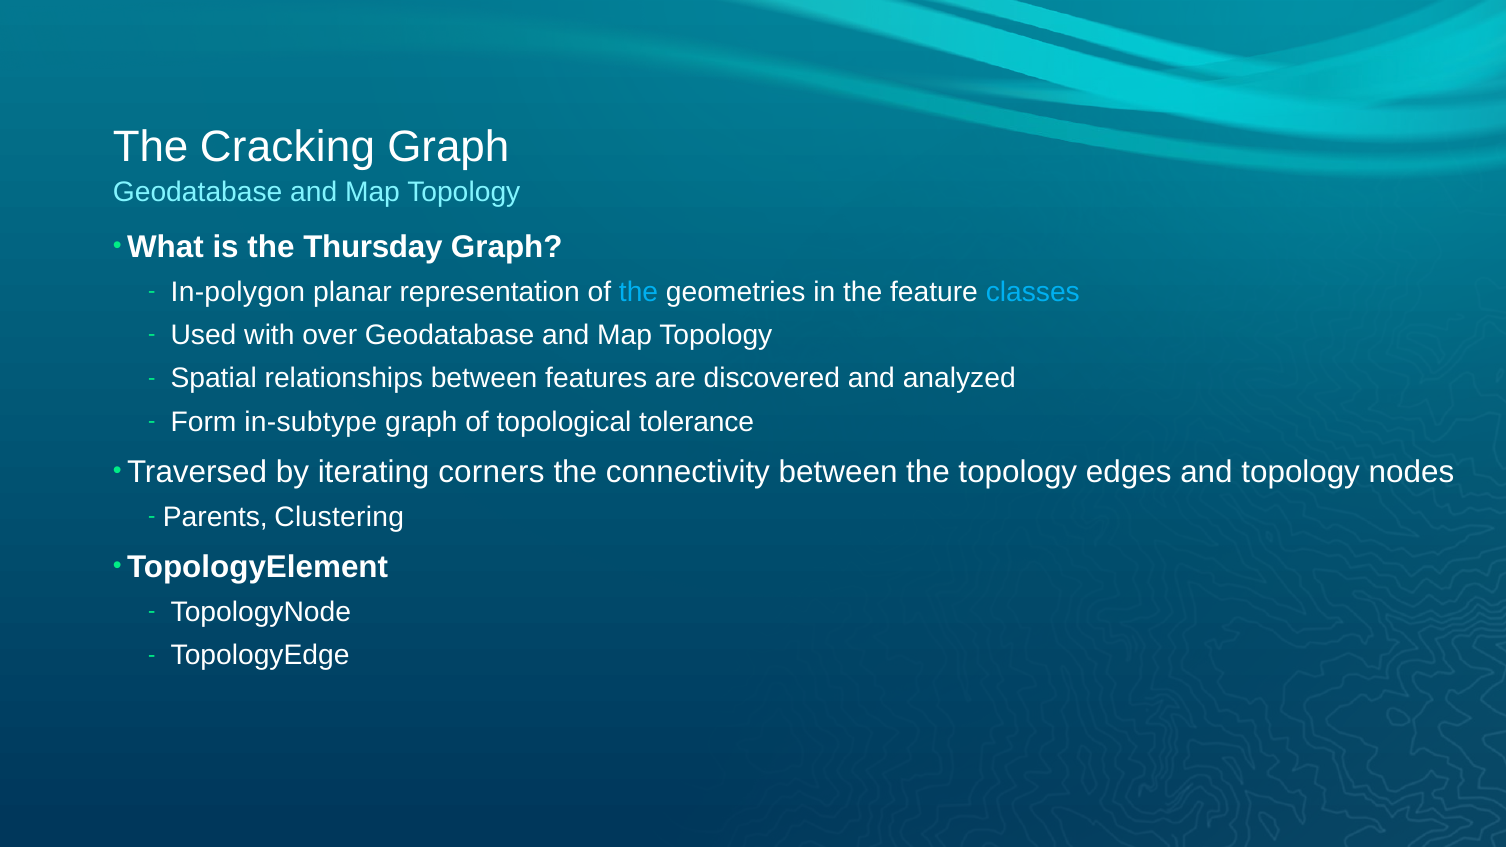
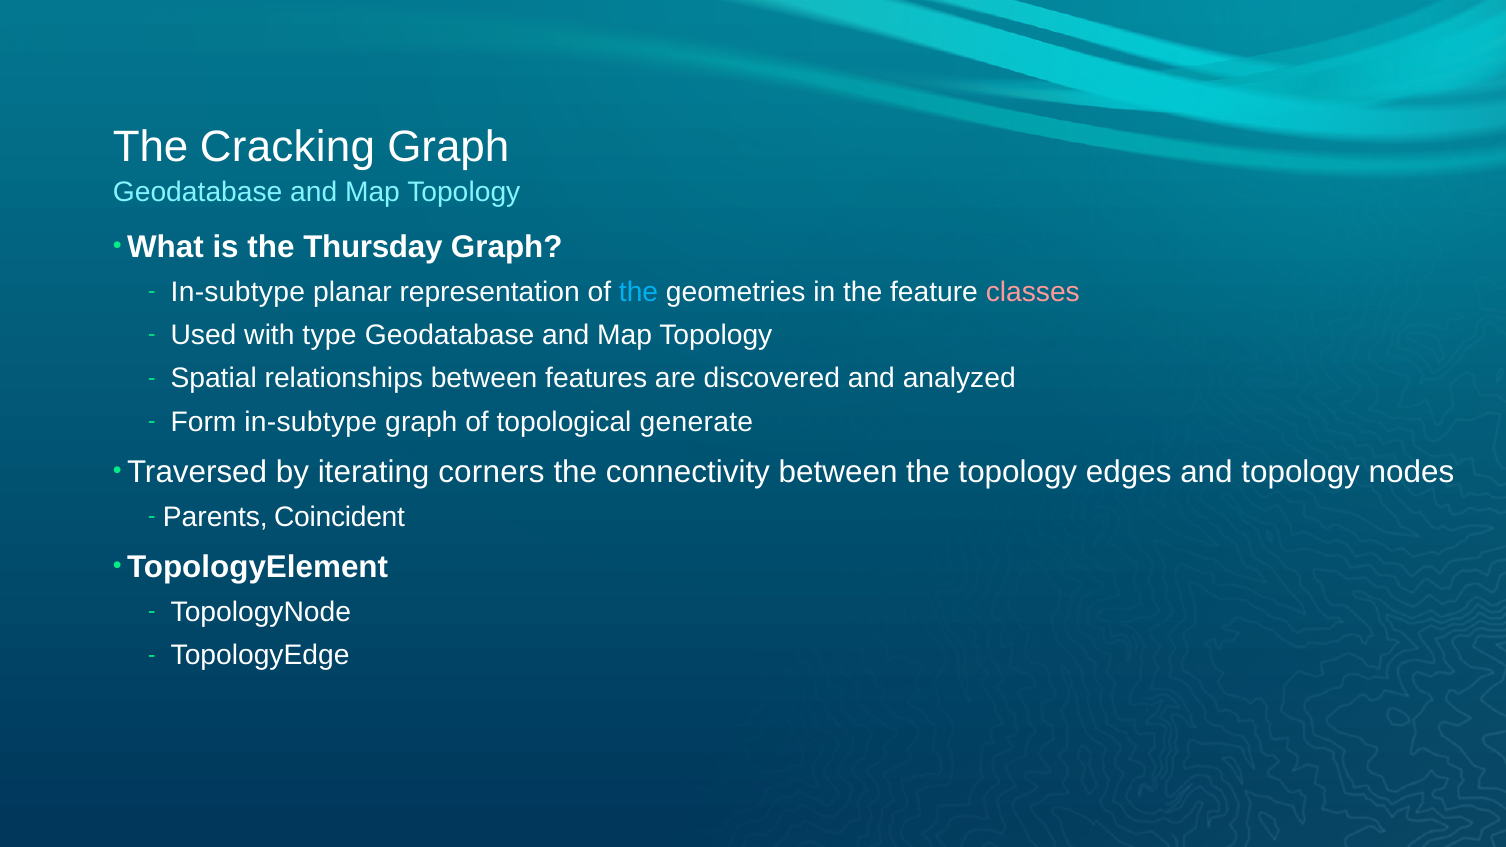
In-polygon at (238, 292): In-polygon -> In-subtype
classes colour: light blue -> pink
over: over -> type
tolerance: tolerance -> generate
Clustering: Clustering -> Coincident
